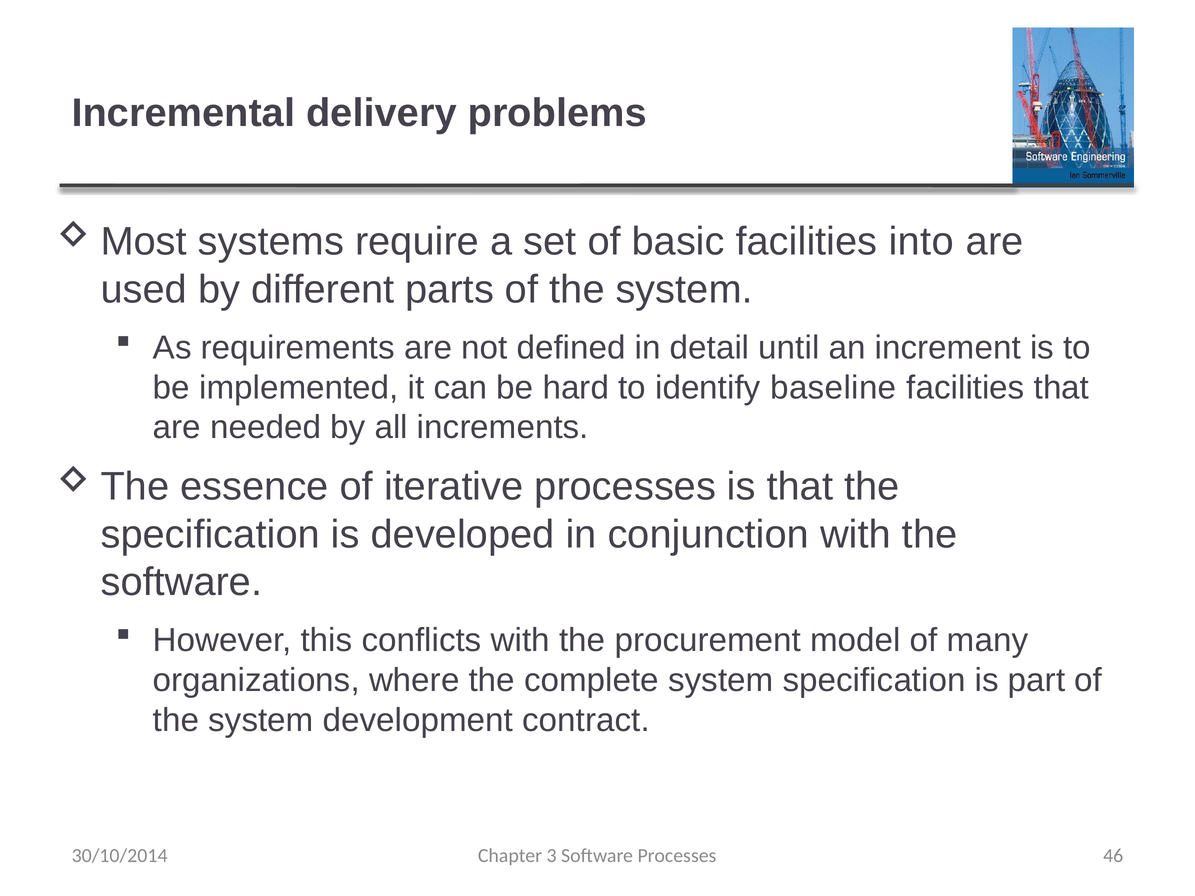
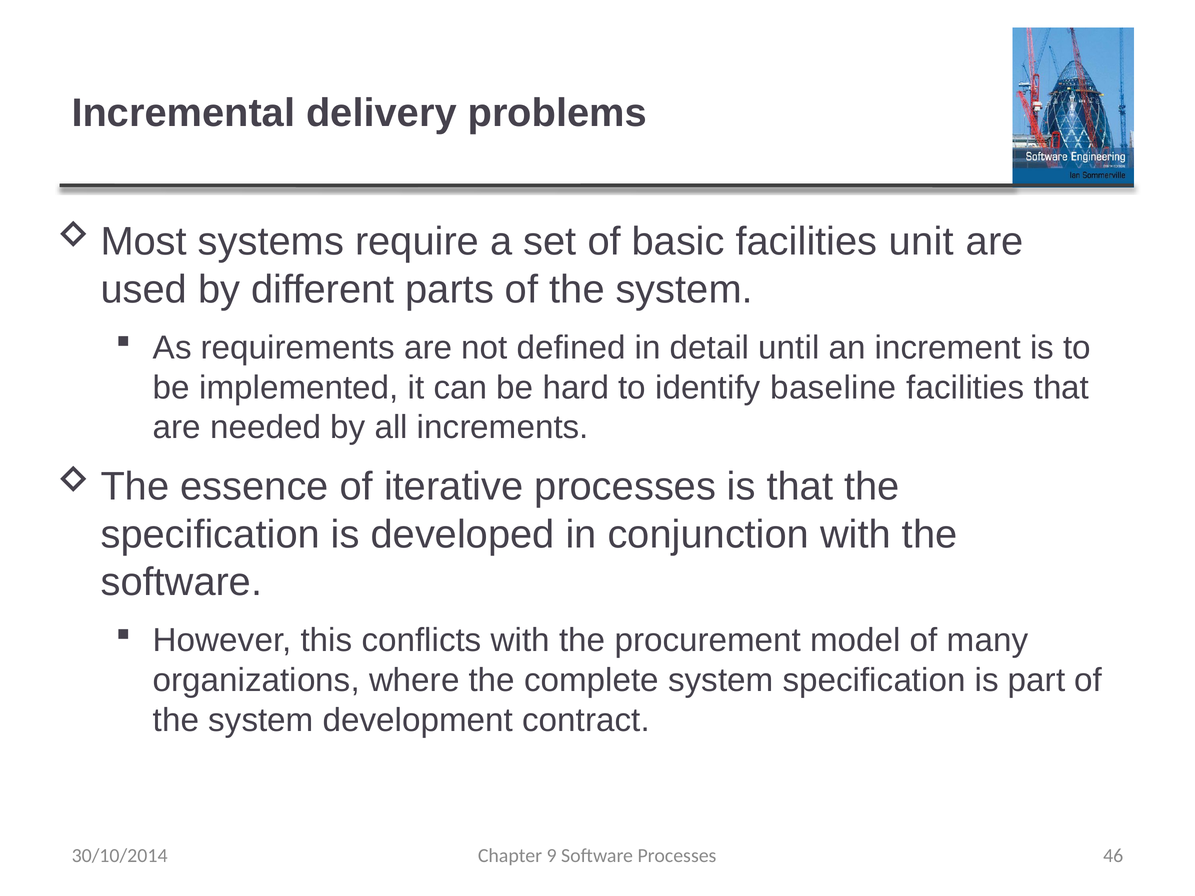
into: into -> unit
3: 3 -> 9
